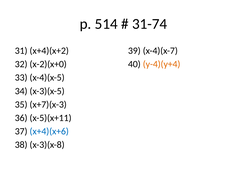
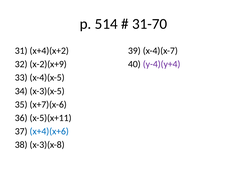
31-74: 31-74 -> 31-70
x-2)(x+0: x-2)(x+0 -> x-2)(x+9
y-4)(y+4 colour: orange -> purple
x+7)(x-3: x+7)(x-3 -> x+7)(x-6
